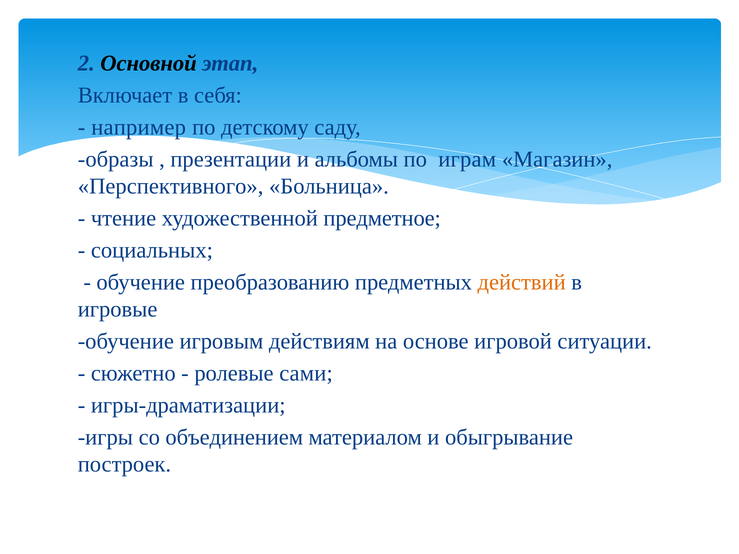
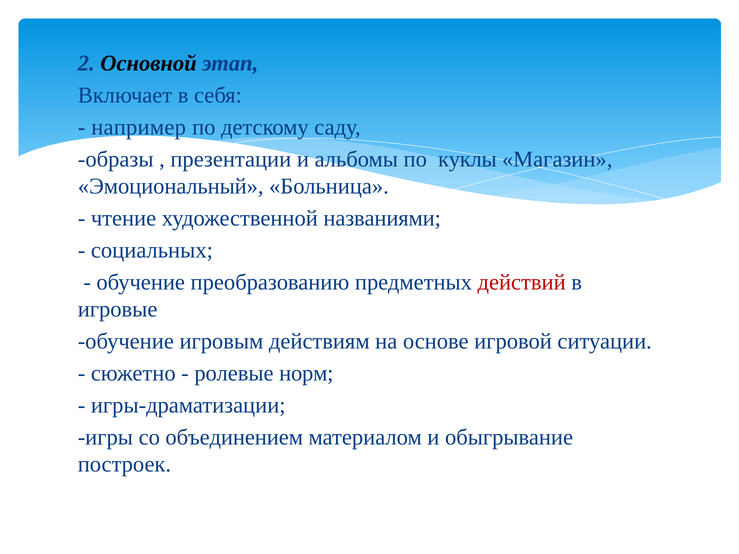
играм: играм -> куклы
Перспективного: Перспективного -> Эмоциональный
предметное: предметное -> названиями
действий colour: orange -> red
сами: сами -> норм
